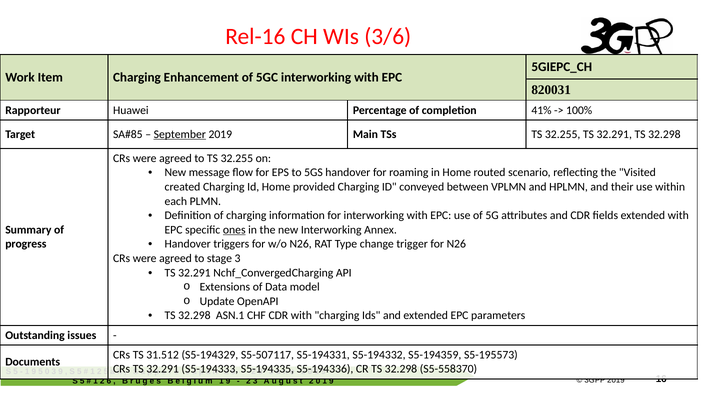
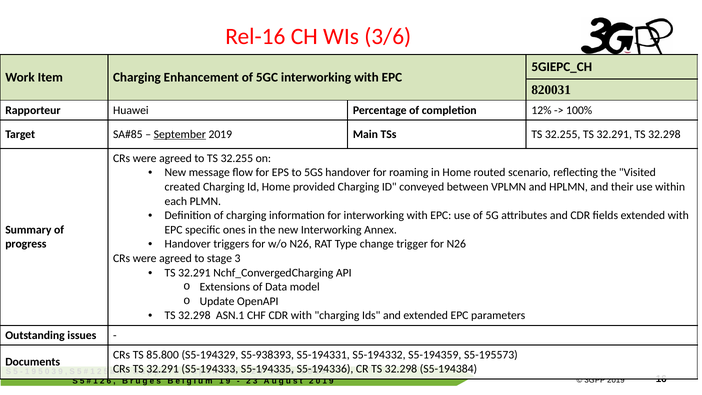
41%: 41% -> 12%
ones underline: present -> none
31.512: 31.512 -> 85.800
S5-507117: S5-507117 -> S5-938393
S5-558370: S5-558370 -> S5-194384
